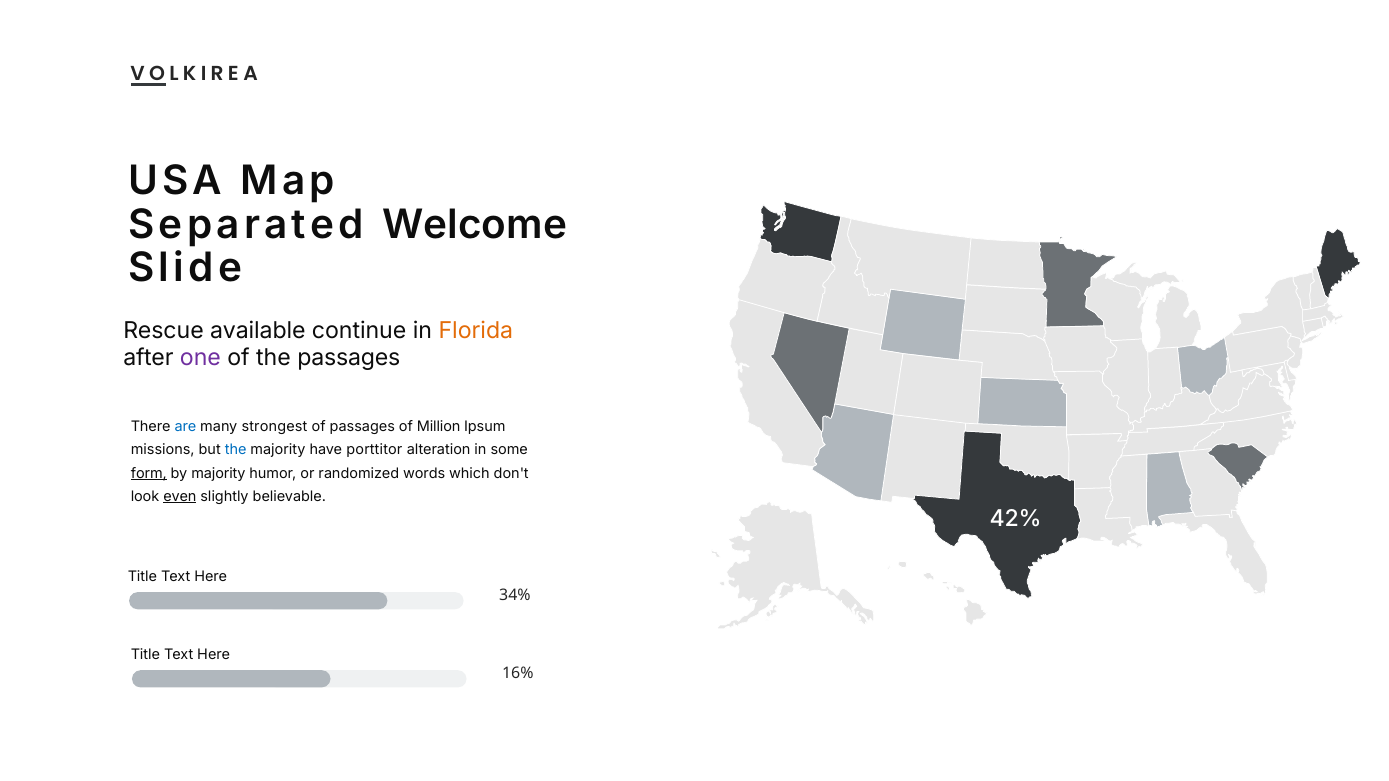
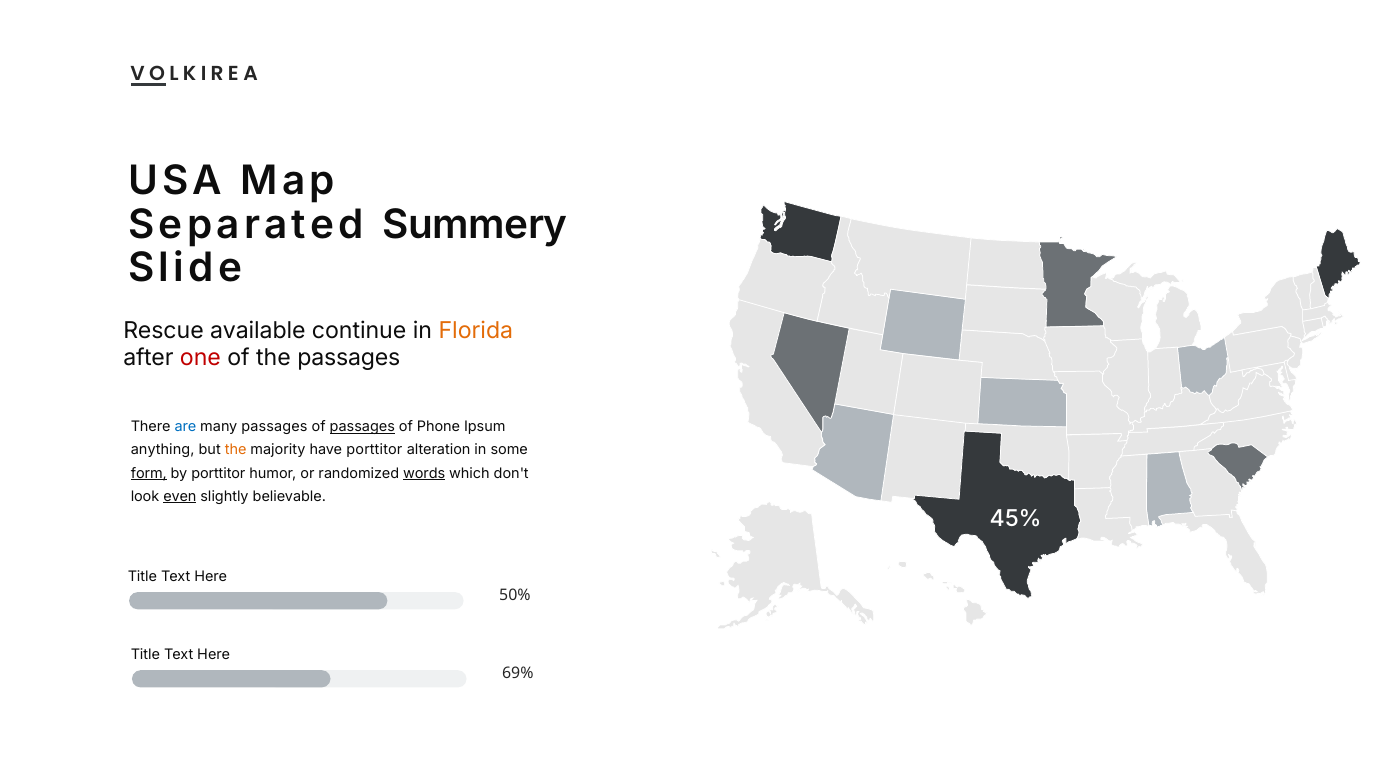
Welcome: Welcome -> Summery
one colour: purple -> red
many strongest: strongest -> passages
passages at (362, 427) underline: none -> present
Million: Million -> Phone
missions: missions -> anything
the at (236, 450) colour: blue -> orange
by majority: majority -> porttitor
words underline: none -> present
42%: 42% -> 45%
34%: 34% -> 50%
16%: 16% -> 69%
